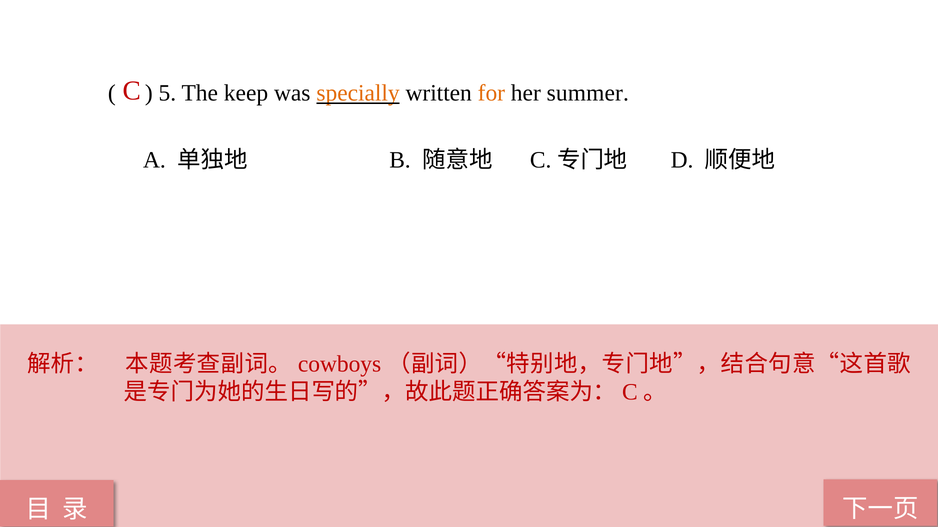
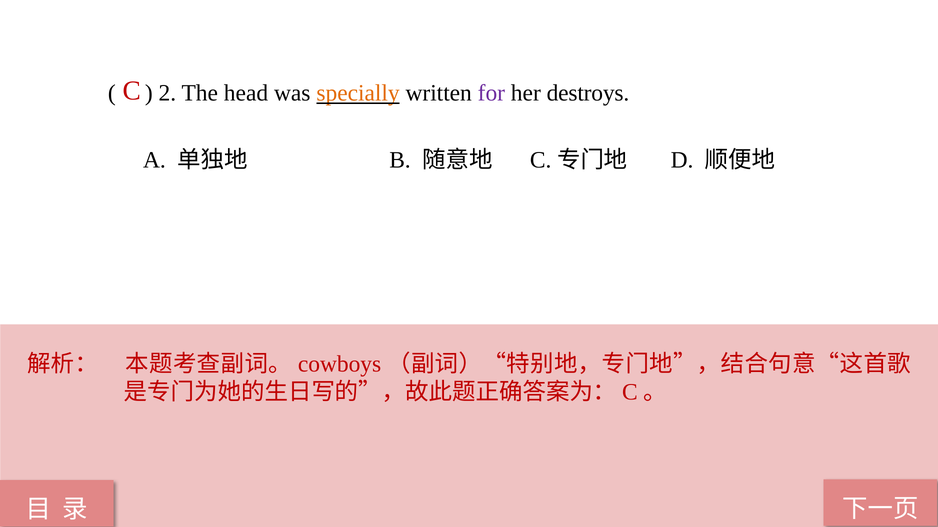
5: 5 -> 2
keep: keep -> head
for colour: orange -> purple
summer: summer -> destroys
